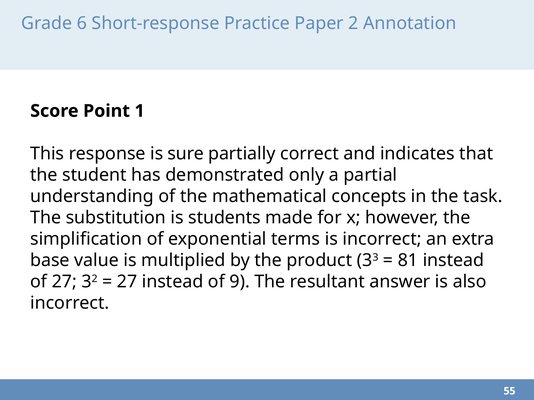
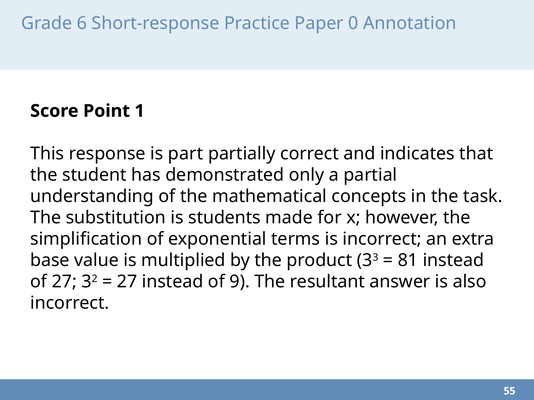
2: 2 -> 0
sure: sure -> part
